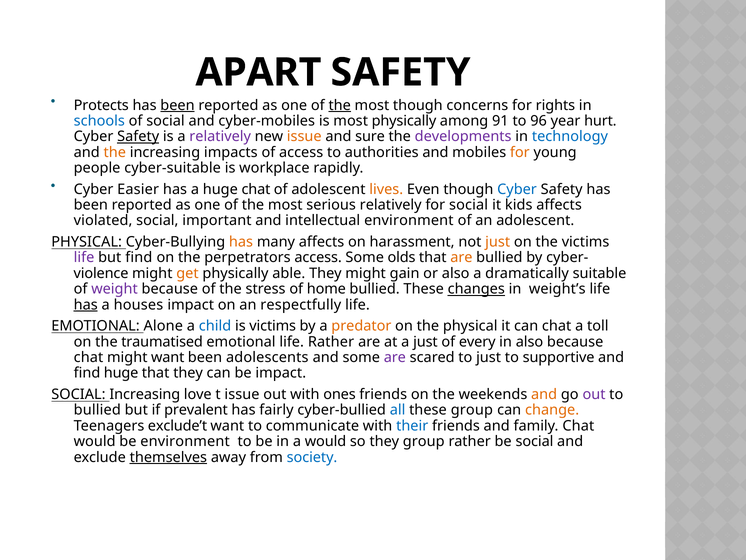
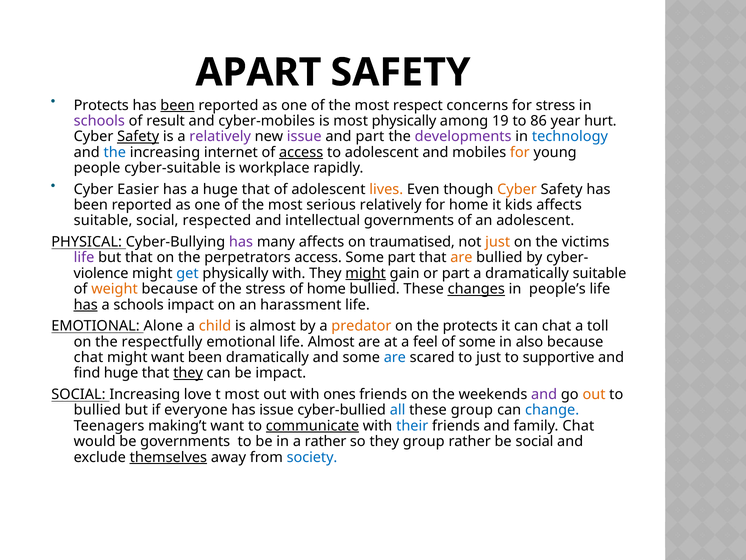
the at (340, 105) underline: present -> none
most though: though -> respect
for rights: rights -> stress
schools at (99, 121) colour: blue -> purple
of social: social -> result
91: 91 -> 19
96: 96 -> 86
issue at (304, 137) colour: orange -> purple
and sure: sure -> part
the at (115, 152) colour: orange -> blue
impacts: impacts -> internet
access at (301, 152) underline: none -> present
to authorities: authorities -> adolescent
a huge chat: chat -> that
Cyber at (517, 189) colour: blue -> orange
for social: social -> home
violated at (103, 221): violated -> suitable
important: important -> respected
intellectual environment: environment -> governments
has at (241, 242) colour: orange -> purple
harassment: harassment -> traumatised
but find: find -> that
Some olds: olds -> part
get colour: orange -> blue
physically able: able -> with
might at (366, 273) underline: none -> present
or also: also -> part
weight colour: purple -> orange
weight’s: weight’s -> people’s
a houses: houses -> schools
respectfully: respectfully -> harassment
child colour: blue -> orange
is victims: victims -> almost
the physical: physical -> protects
traumatised: traumatised -> respectfully
life Rather: Rather -> Almost
a just: just -> feel
of every: every -> some
been adolescents: adolescents -> dramatically
are at (395, 357) colour: purple -> blue
they at (188, 373) underline: none -> present
t issue: issue -> most
and at (544, 394) colour: orange -> purple
out at (594, 394) colour: purple -> orange
prevalent: prevalent -> everyone
has fairly: fairly -> issue
change colour: orange -> blue
exclude’t: exclude’t -> making’t
communicate underline: none -> present
be environment: environment -> governments
a would: would -> rather
